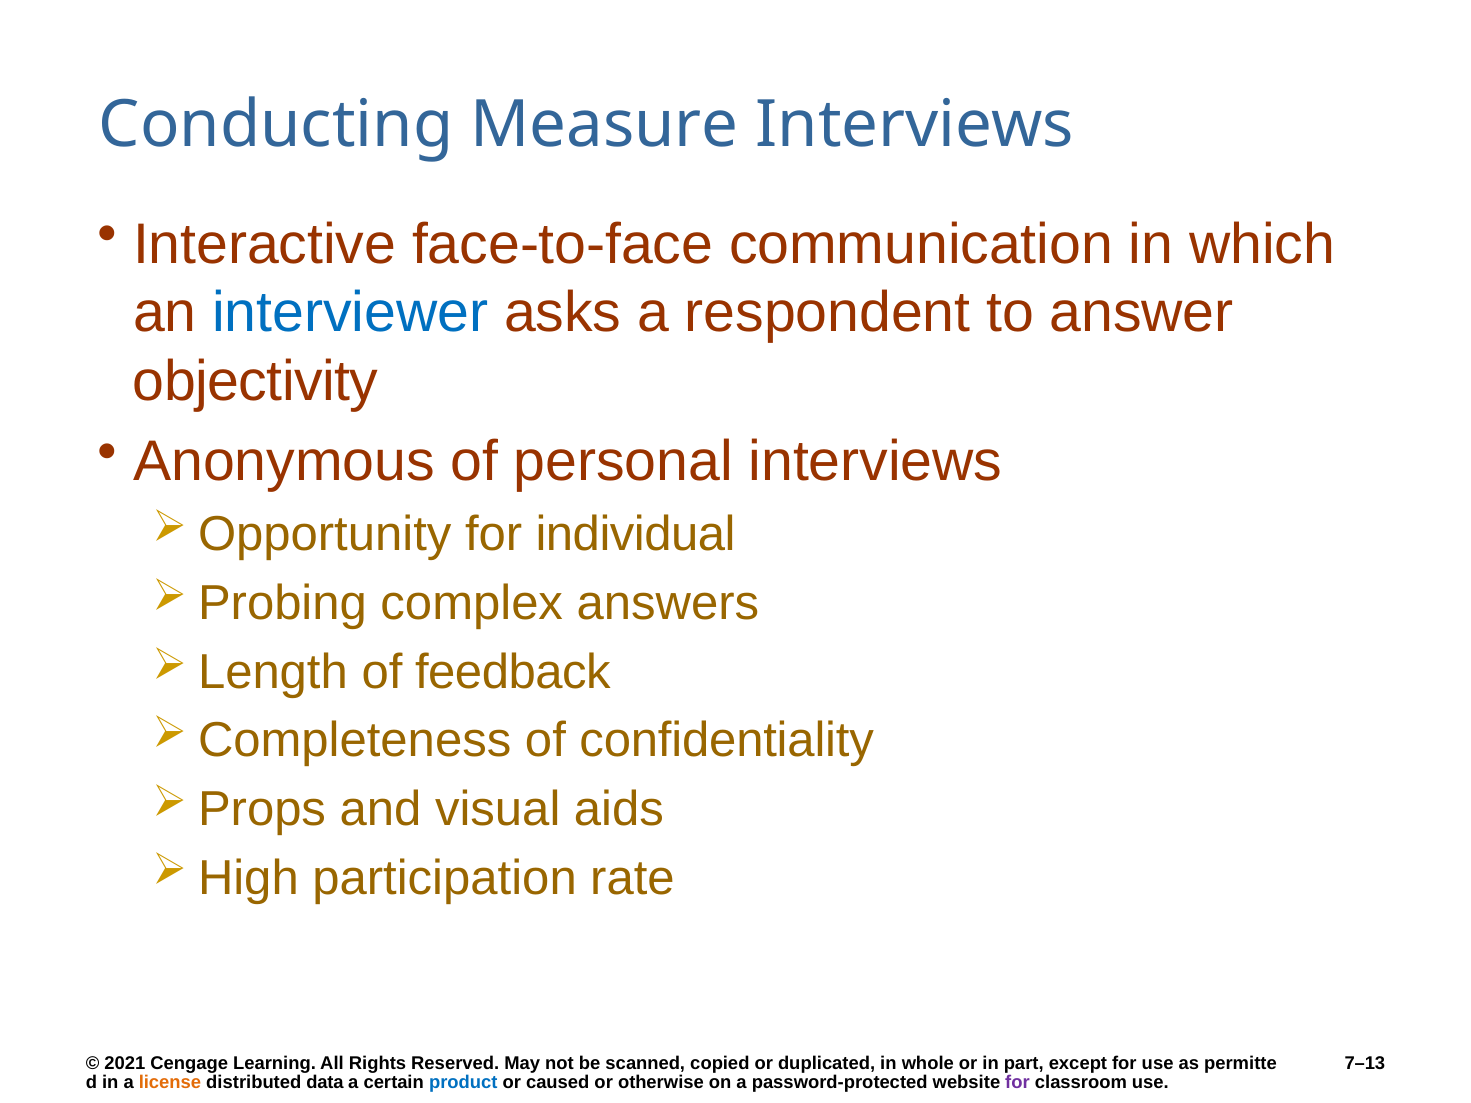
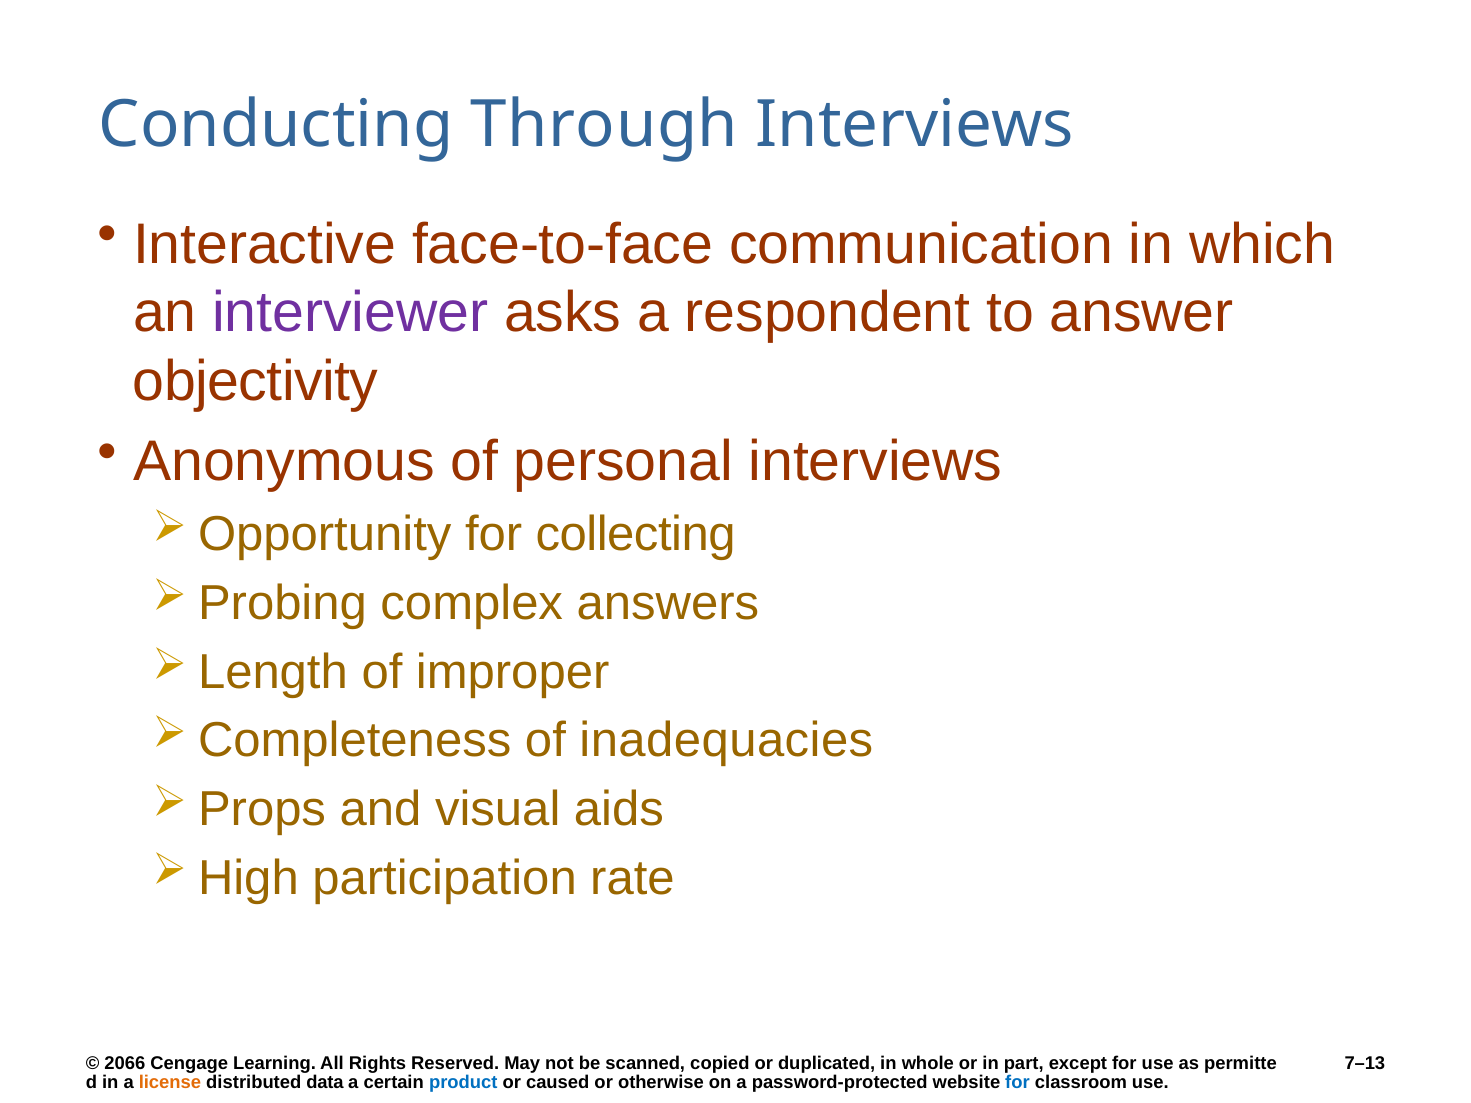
Measure: Measure -> Through
interviewer colour: blue -> purple
individual: individual -> collecting
feedback: feedback -> improper
confidentiality: confidentiality -> inadequacies
2021: 2021 -> 2066
for at (1017, 1083) colour: purple -> blue
